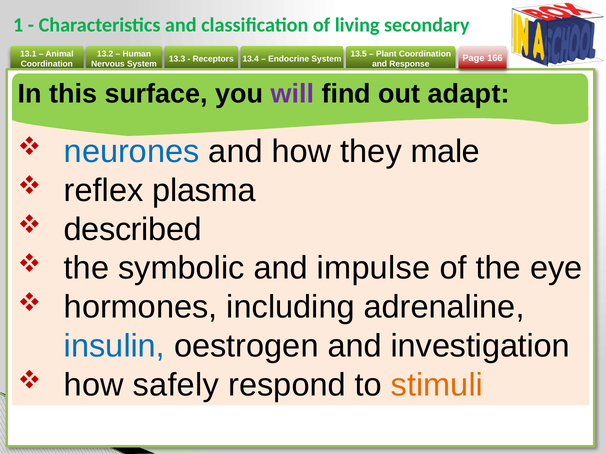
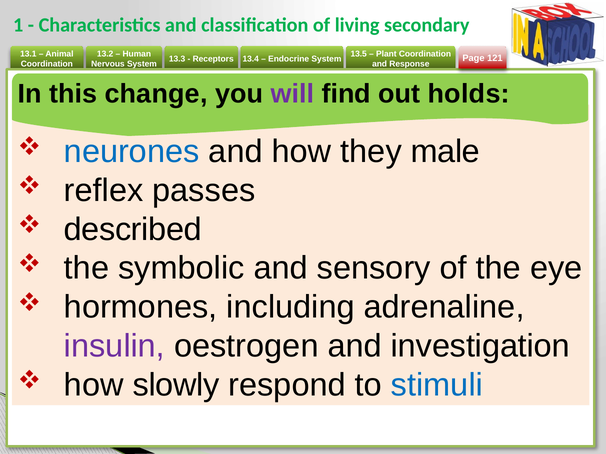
166: 166 -> 121
surface: surface -> change
adapt: adapt -> holds
plasma: plasma -> passes
impulse: impulse -> sensory
insulin colour: blue -> purple
safely: safely -> slowly
stimuli colour: orange -> blue
